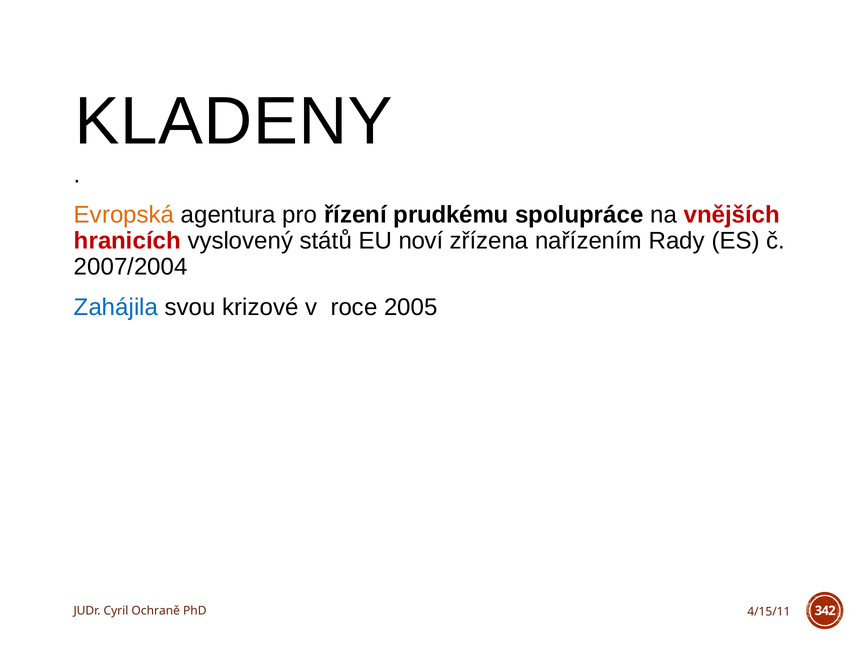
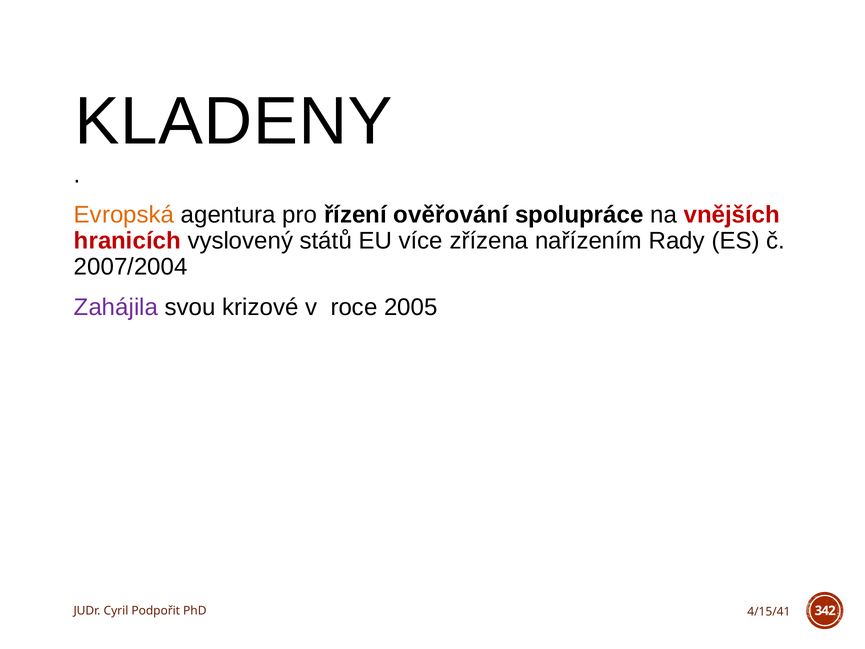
prudkému: prudkému -> ověřování
noví: noví -> více
Zahájila colour: blue -> purple
Ochraně: Ochraně -> Podpořit
4/15/11: 4/15/11 -> 4/15/41
